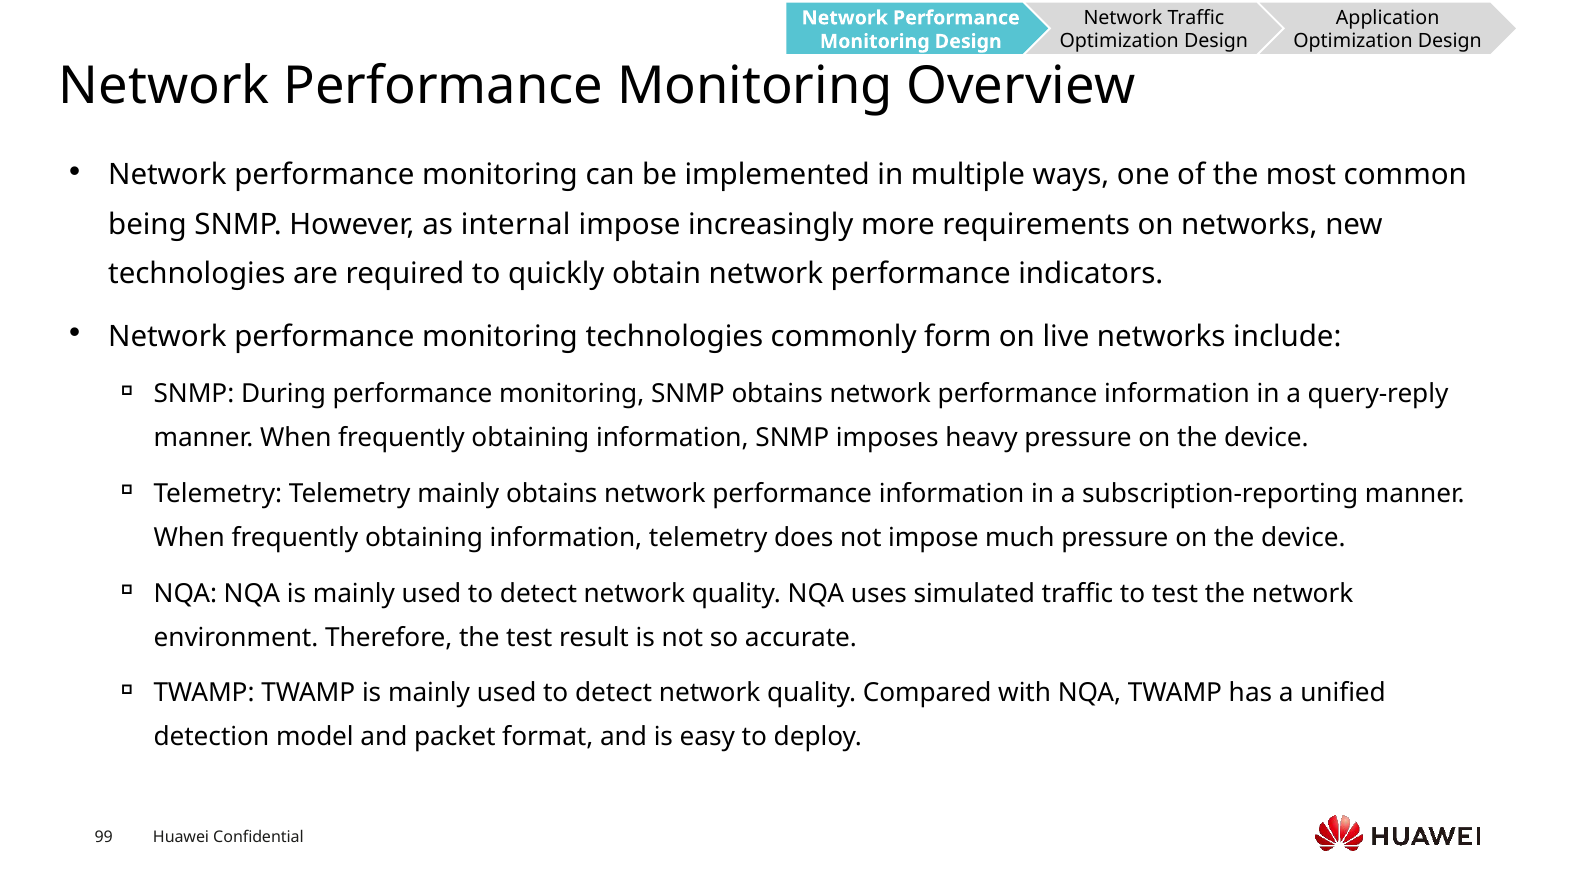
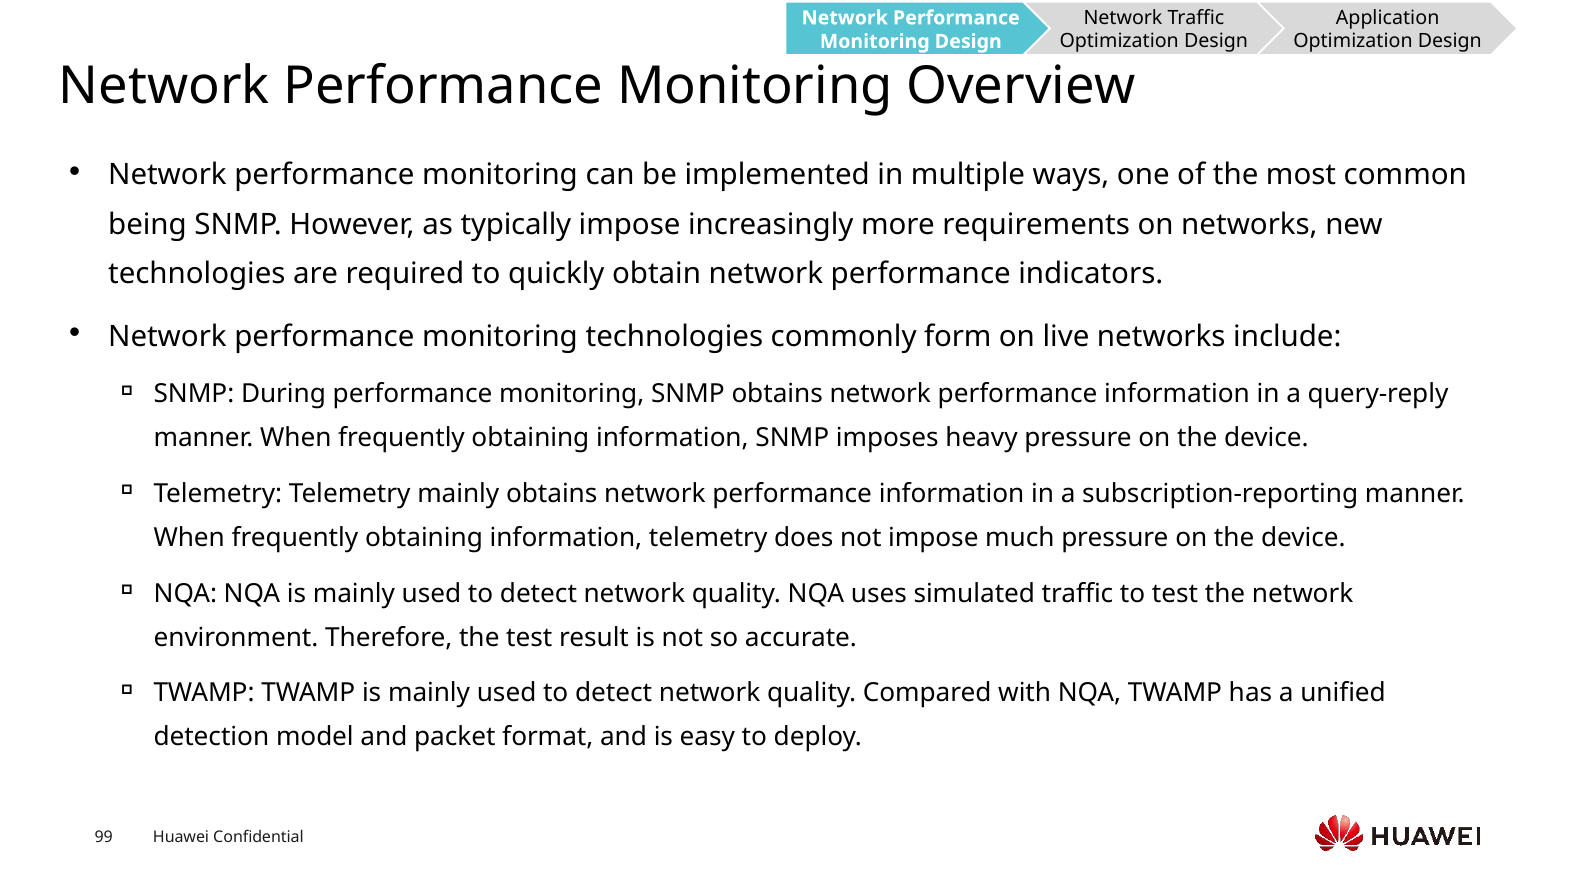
internal: internal -> typically
